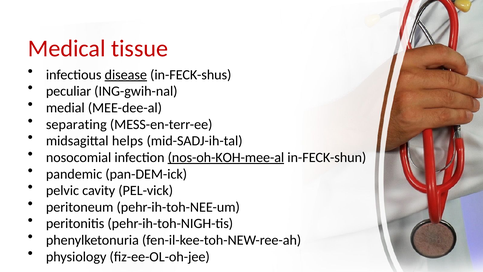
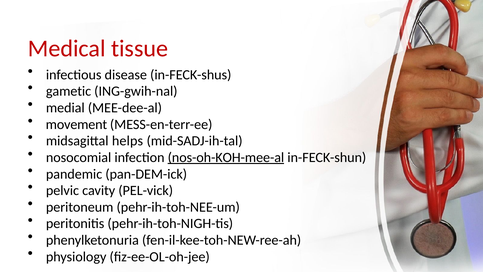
disease underline: present -> none
peculiar: peculiar -> gametic
separating: separating -> movement
